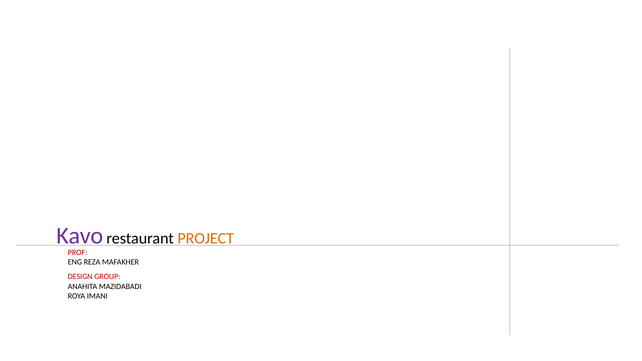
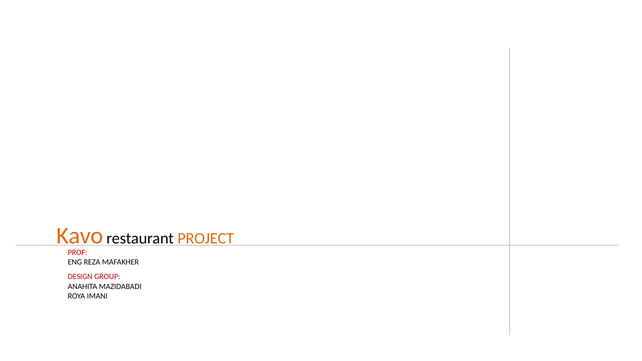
Kavo colour: purple -> orange
